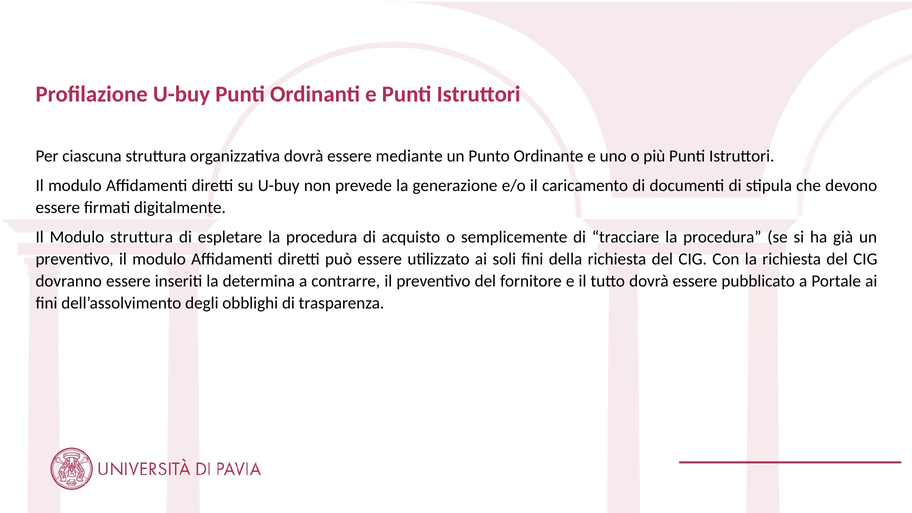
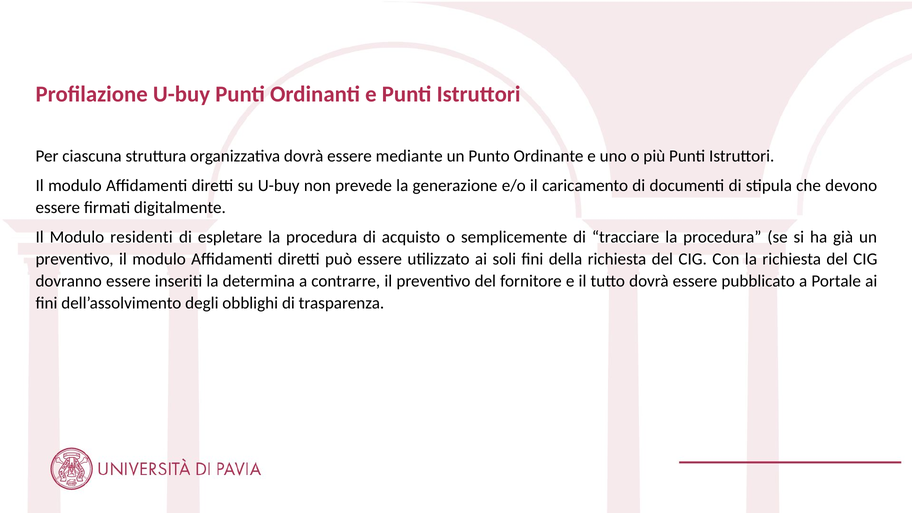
Modulo struttura: struttura -> residenti
